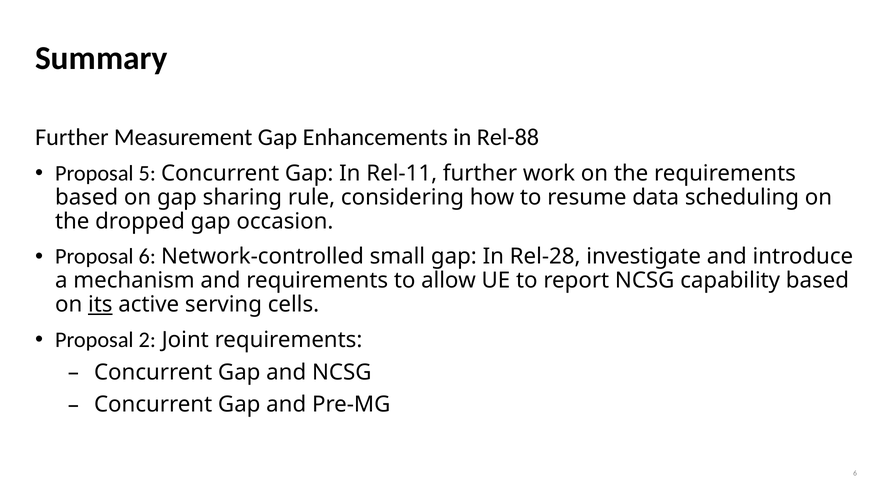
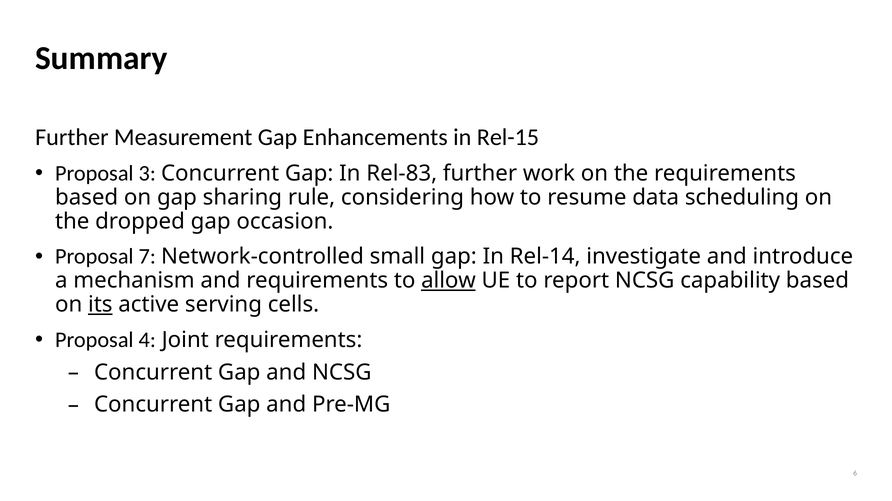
Rel-88: Rel-88 -> Rel-15
5: 5 -> 3
Rel-11: Rel-11 -> Rel-83
Proposal 6: 6 -> 7
Rel-28: Rel-28 -> Rel-14
allow underline: none -> present
2: 2 -> 4
